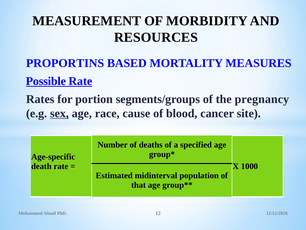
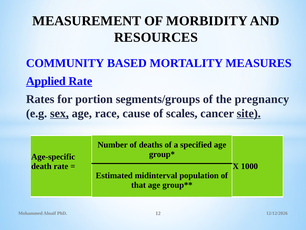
PROPORTINS: PROPORTINS -> COMMUNITY
Possible: Possible -> Applied
blood: blood -> scales
site underline: none -> present
